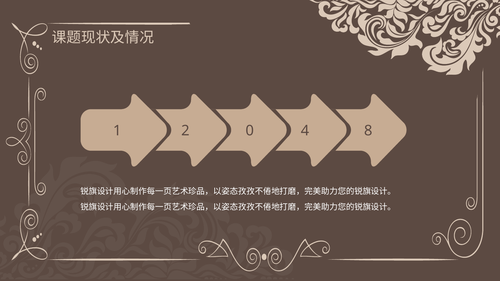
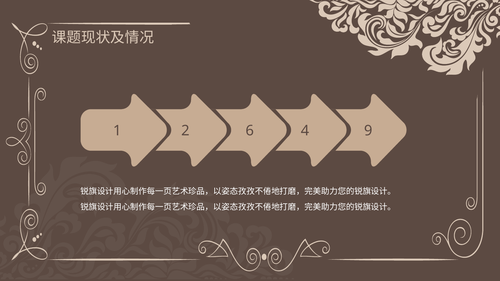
0: 0 -> 6
8: 8 -> 9
